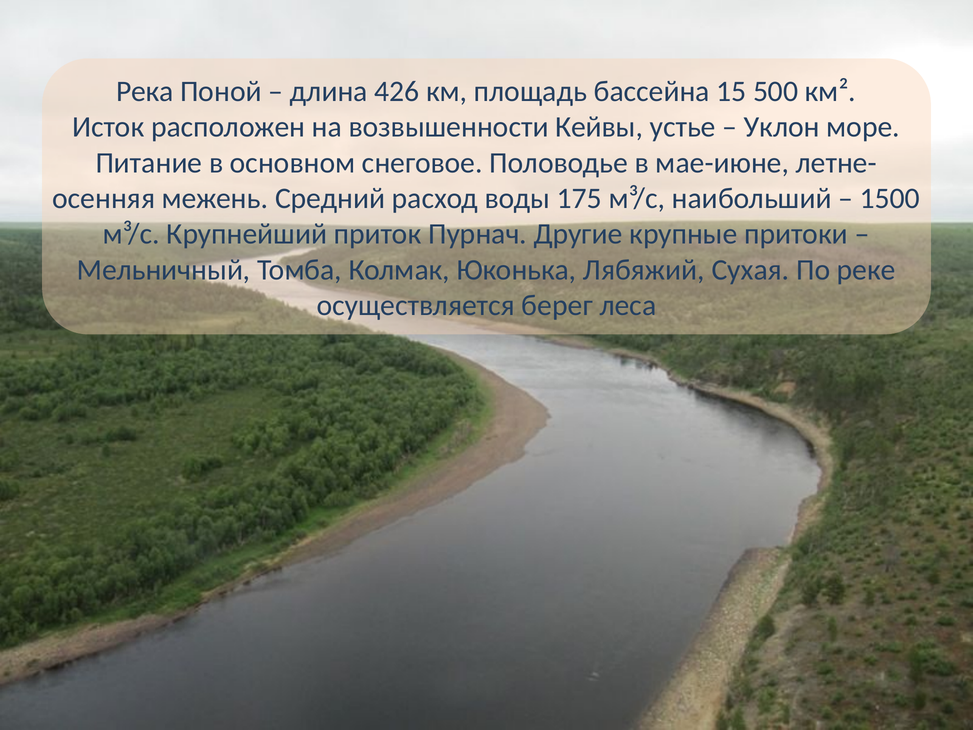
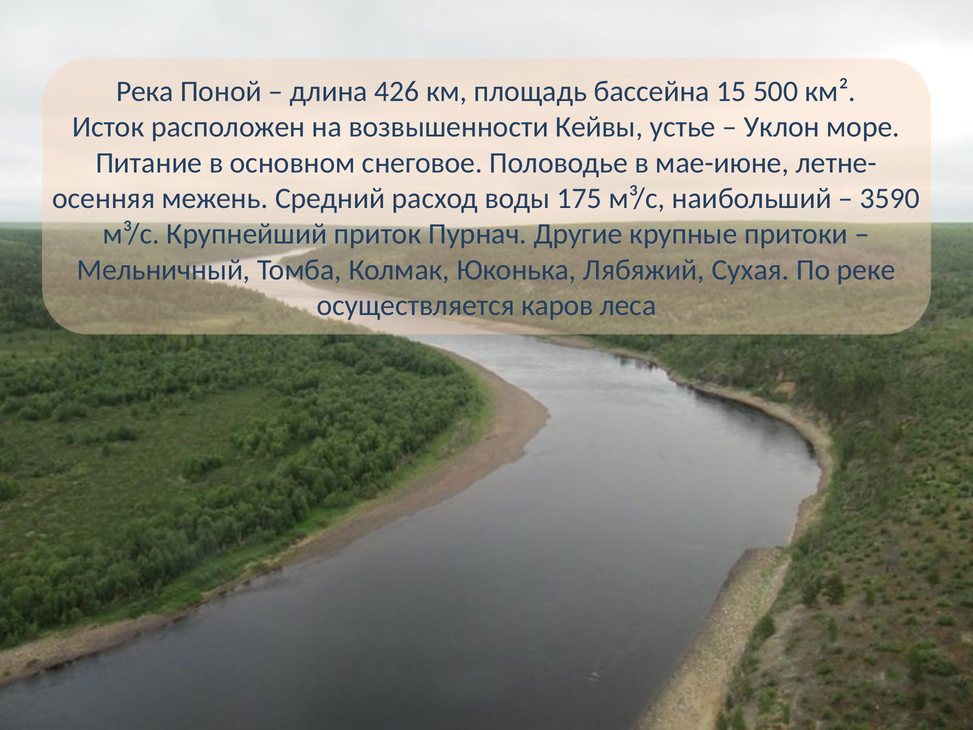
1500: 1500 -> 3590
берег: берег -> каров
